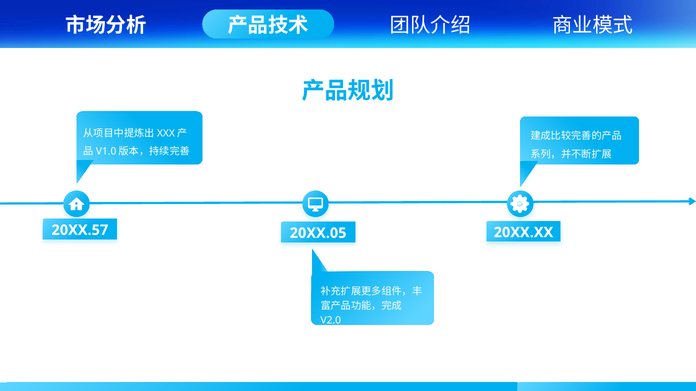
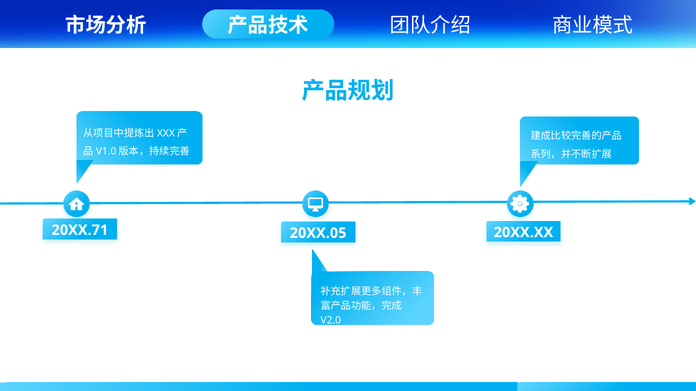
20XX.57: 20XX.57 -> 20XX.71
